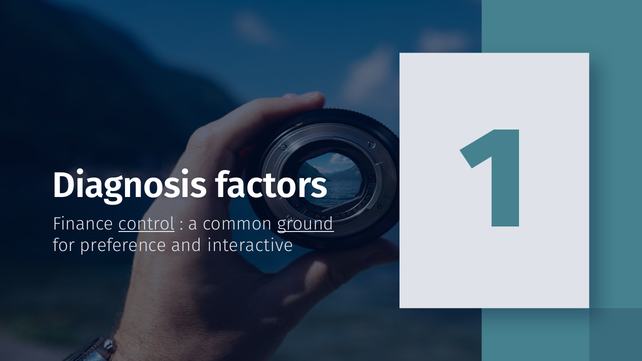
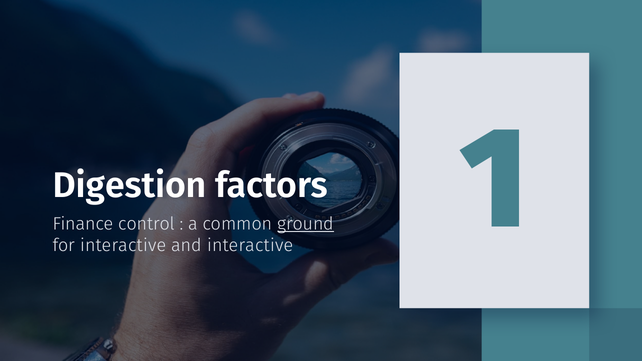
Diagnosis: Diagnosis -> Digestion
control underline: present -> none
for preference: preference -> interactive
